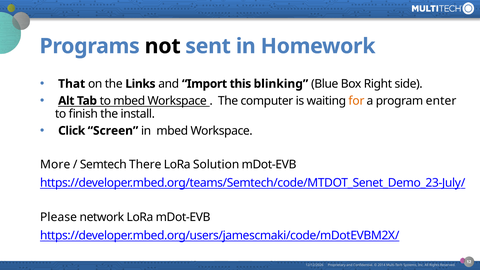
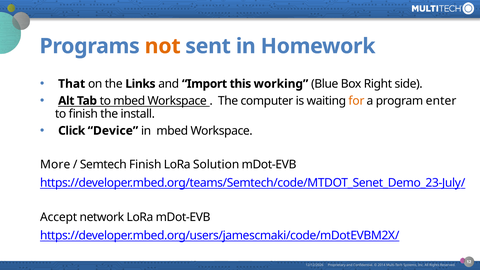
not colour: black -> orange
blinking: blinking -> working
Screen: Screen -> Device
Semtech There: There -> Finish
Please: Please -> Accept
